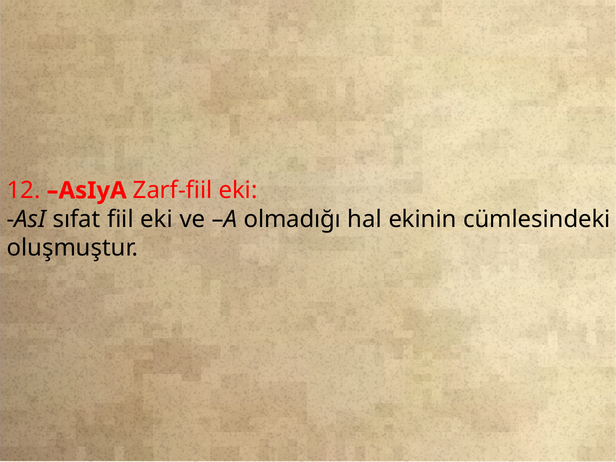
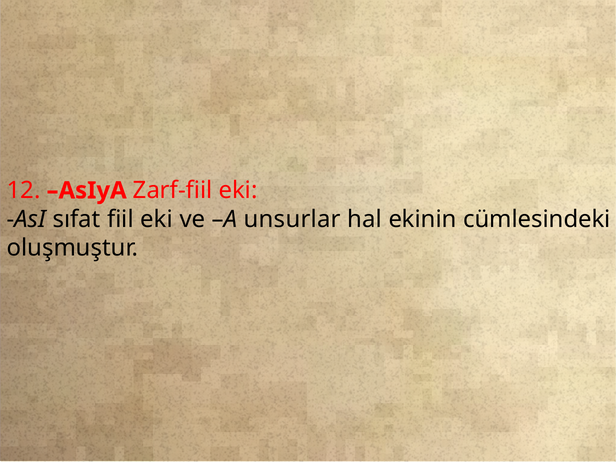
olmadığı: olmadığı -> unsurlar
